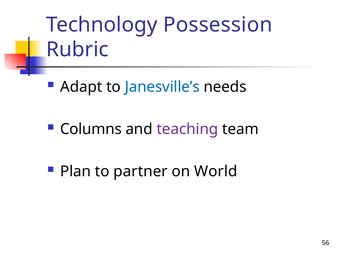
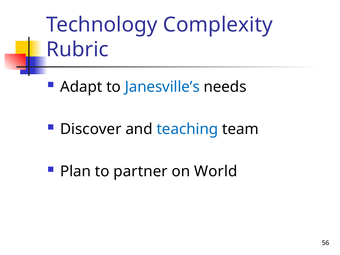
Possession: Possession -> Complexity
Columns: Columns -> Discover
teaching colour: purple -> blue
